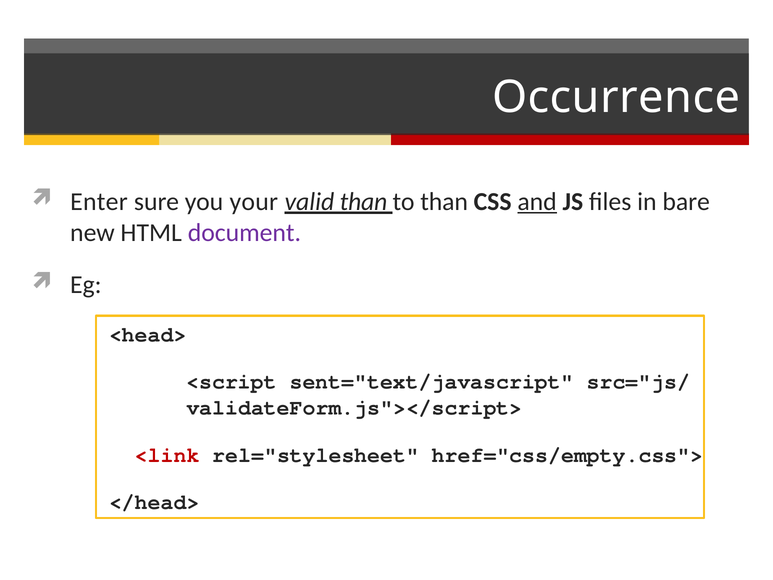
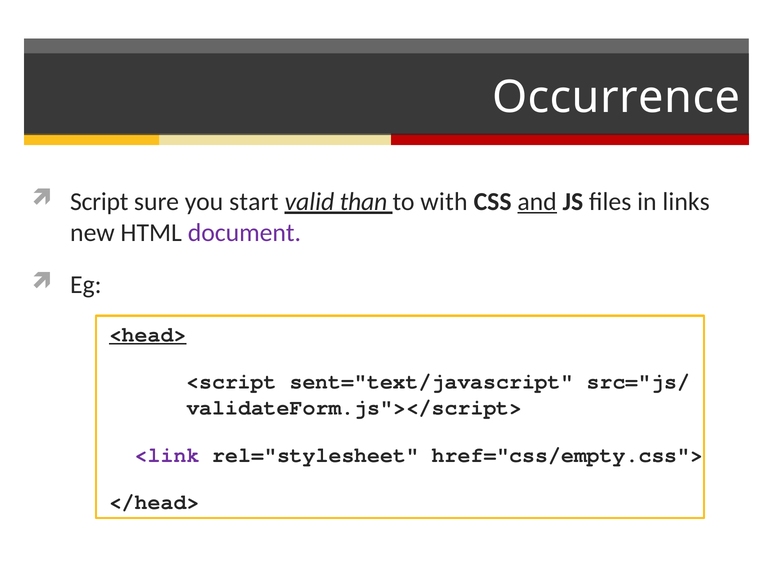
Enter: Enter -> Script
your: your -> start
to than: than -> with
bare: bare -> links
<head> underline: none -> present
<link colour: red -> purple
